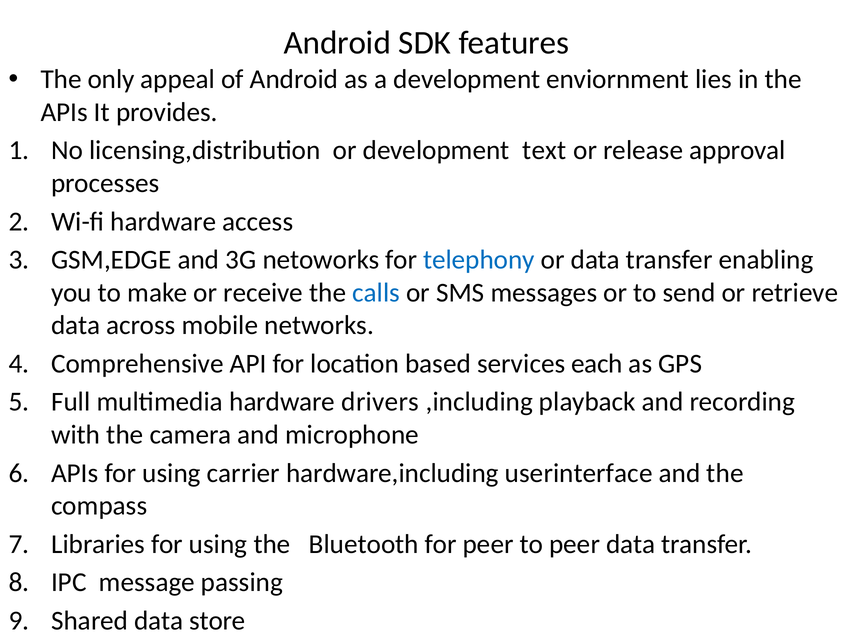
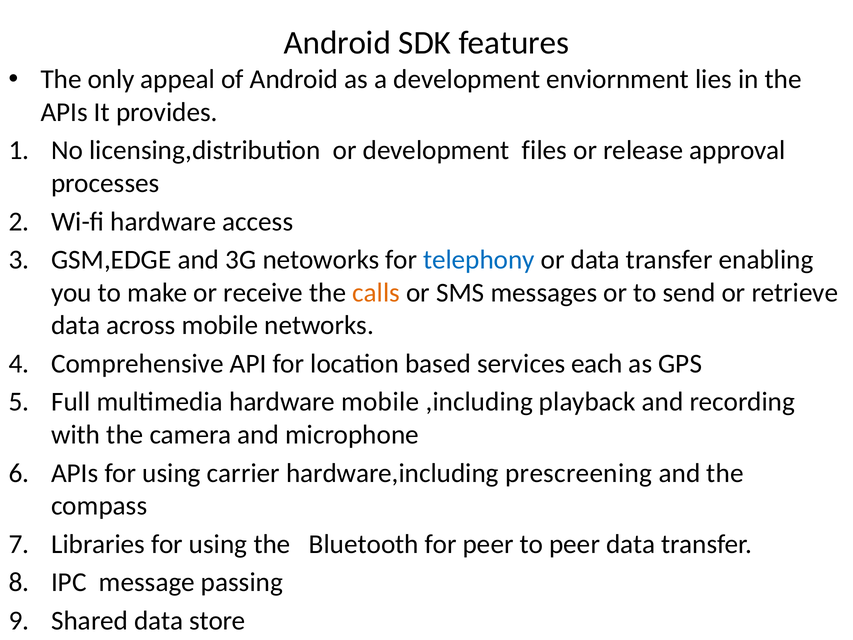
text: text -> files
calls colour: blue -> orange
hardware drivers: drivers -> mobile
userinterface: userinterface -> prescreening
